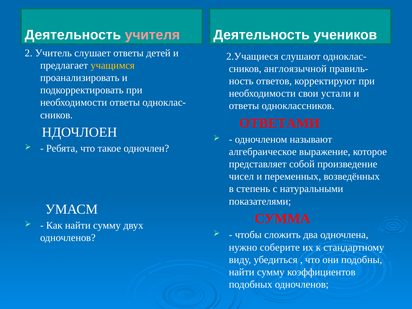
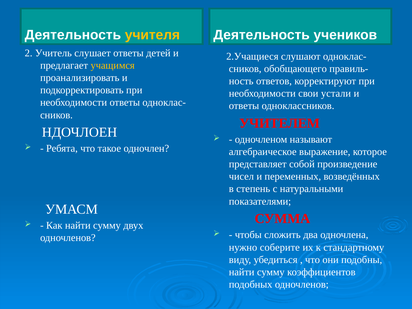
учителя colour: pink -> yellow
англоязычной: англоязычной -> обобщающего
ОТВЕТАМИ: ОТВЕТАМИ -> УЧИТЕЛЕМ
